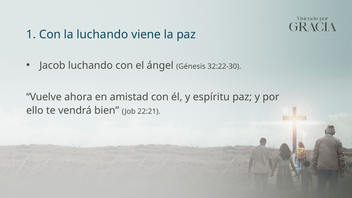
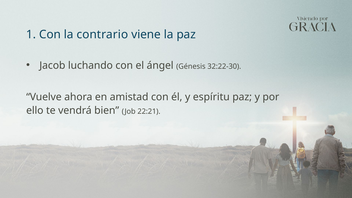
la luchando: luchando -> contrario
